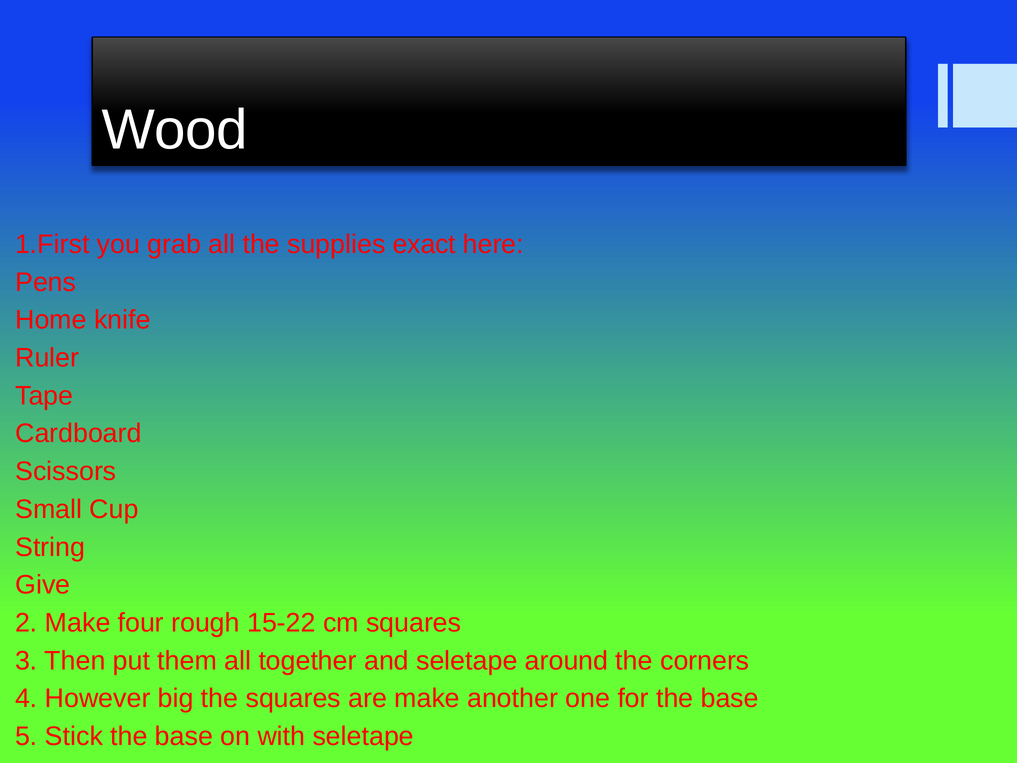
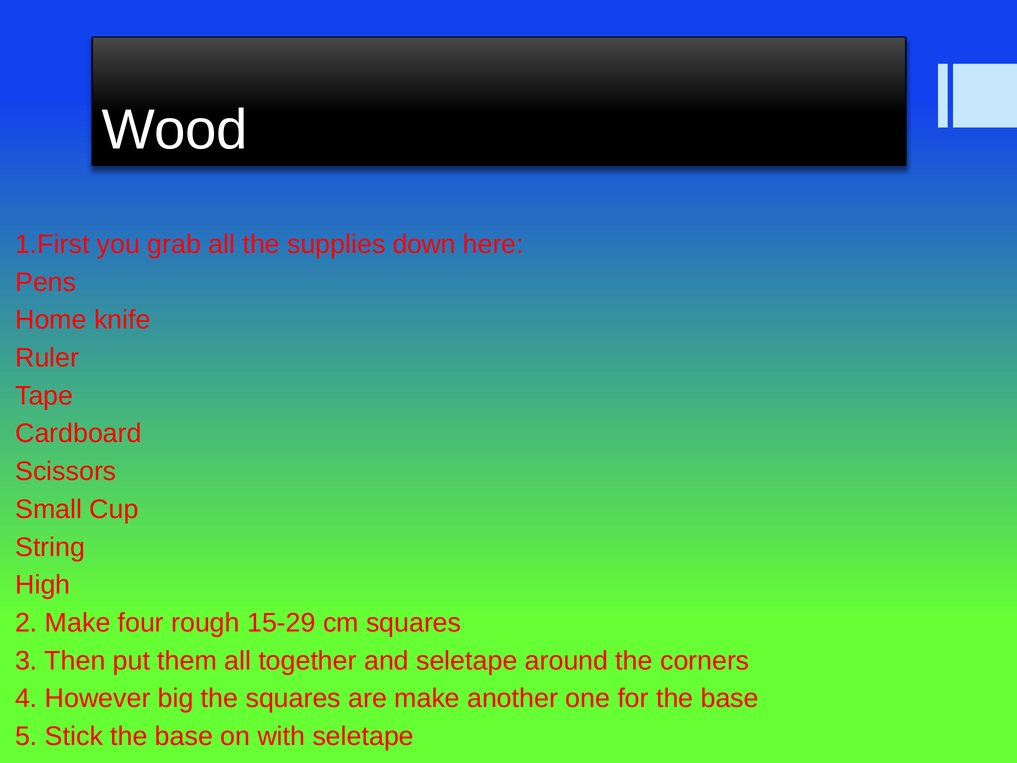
exact: exact -> down
Give: Give -> High
15-22: 15-22 -> 15-29
